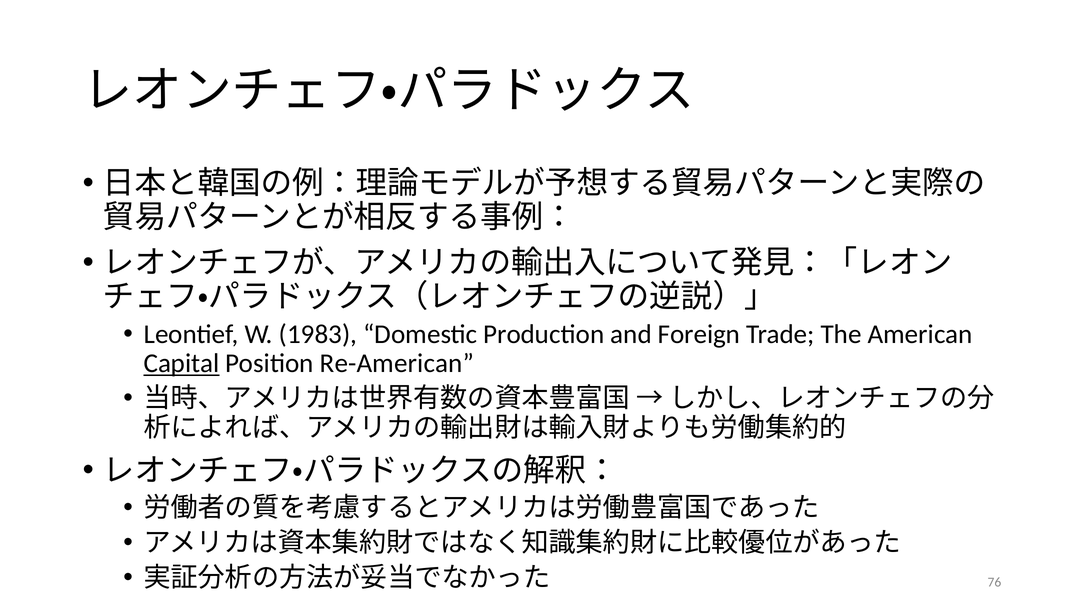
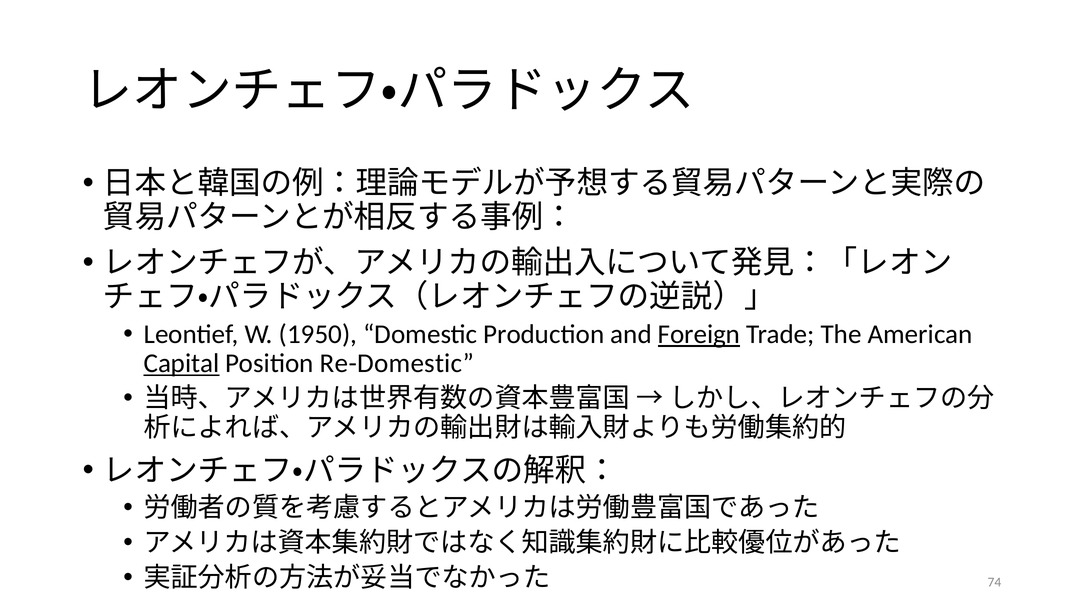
1983: 1983 -> 1950
Foreign underline: none -> present
Re-American: Re-American -> Re-Domestic
76: 76 -> 74
